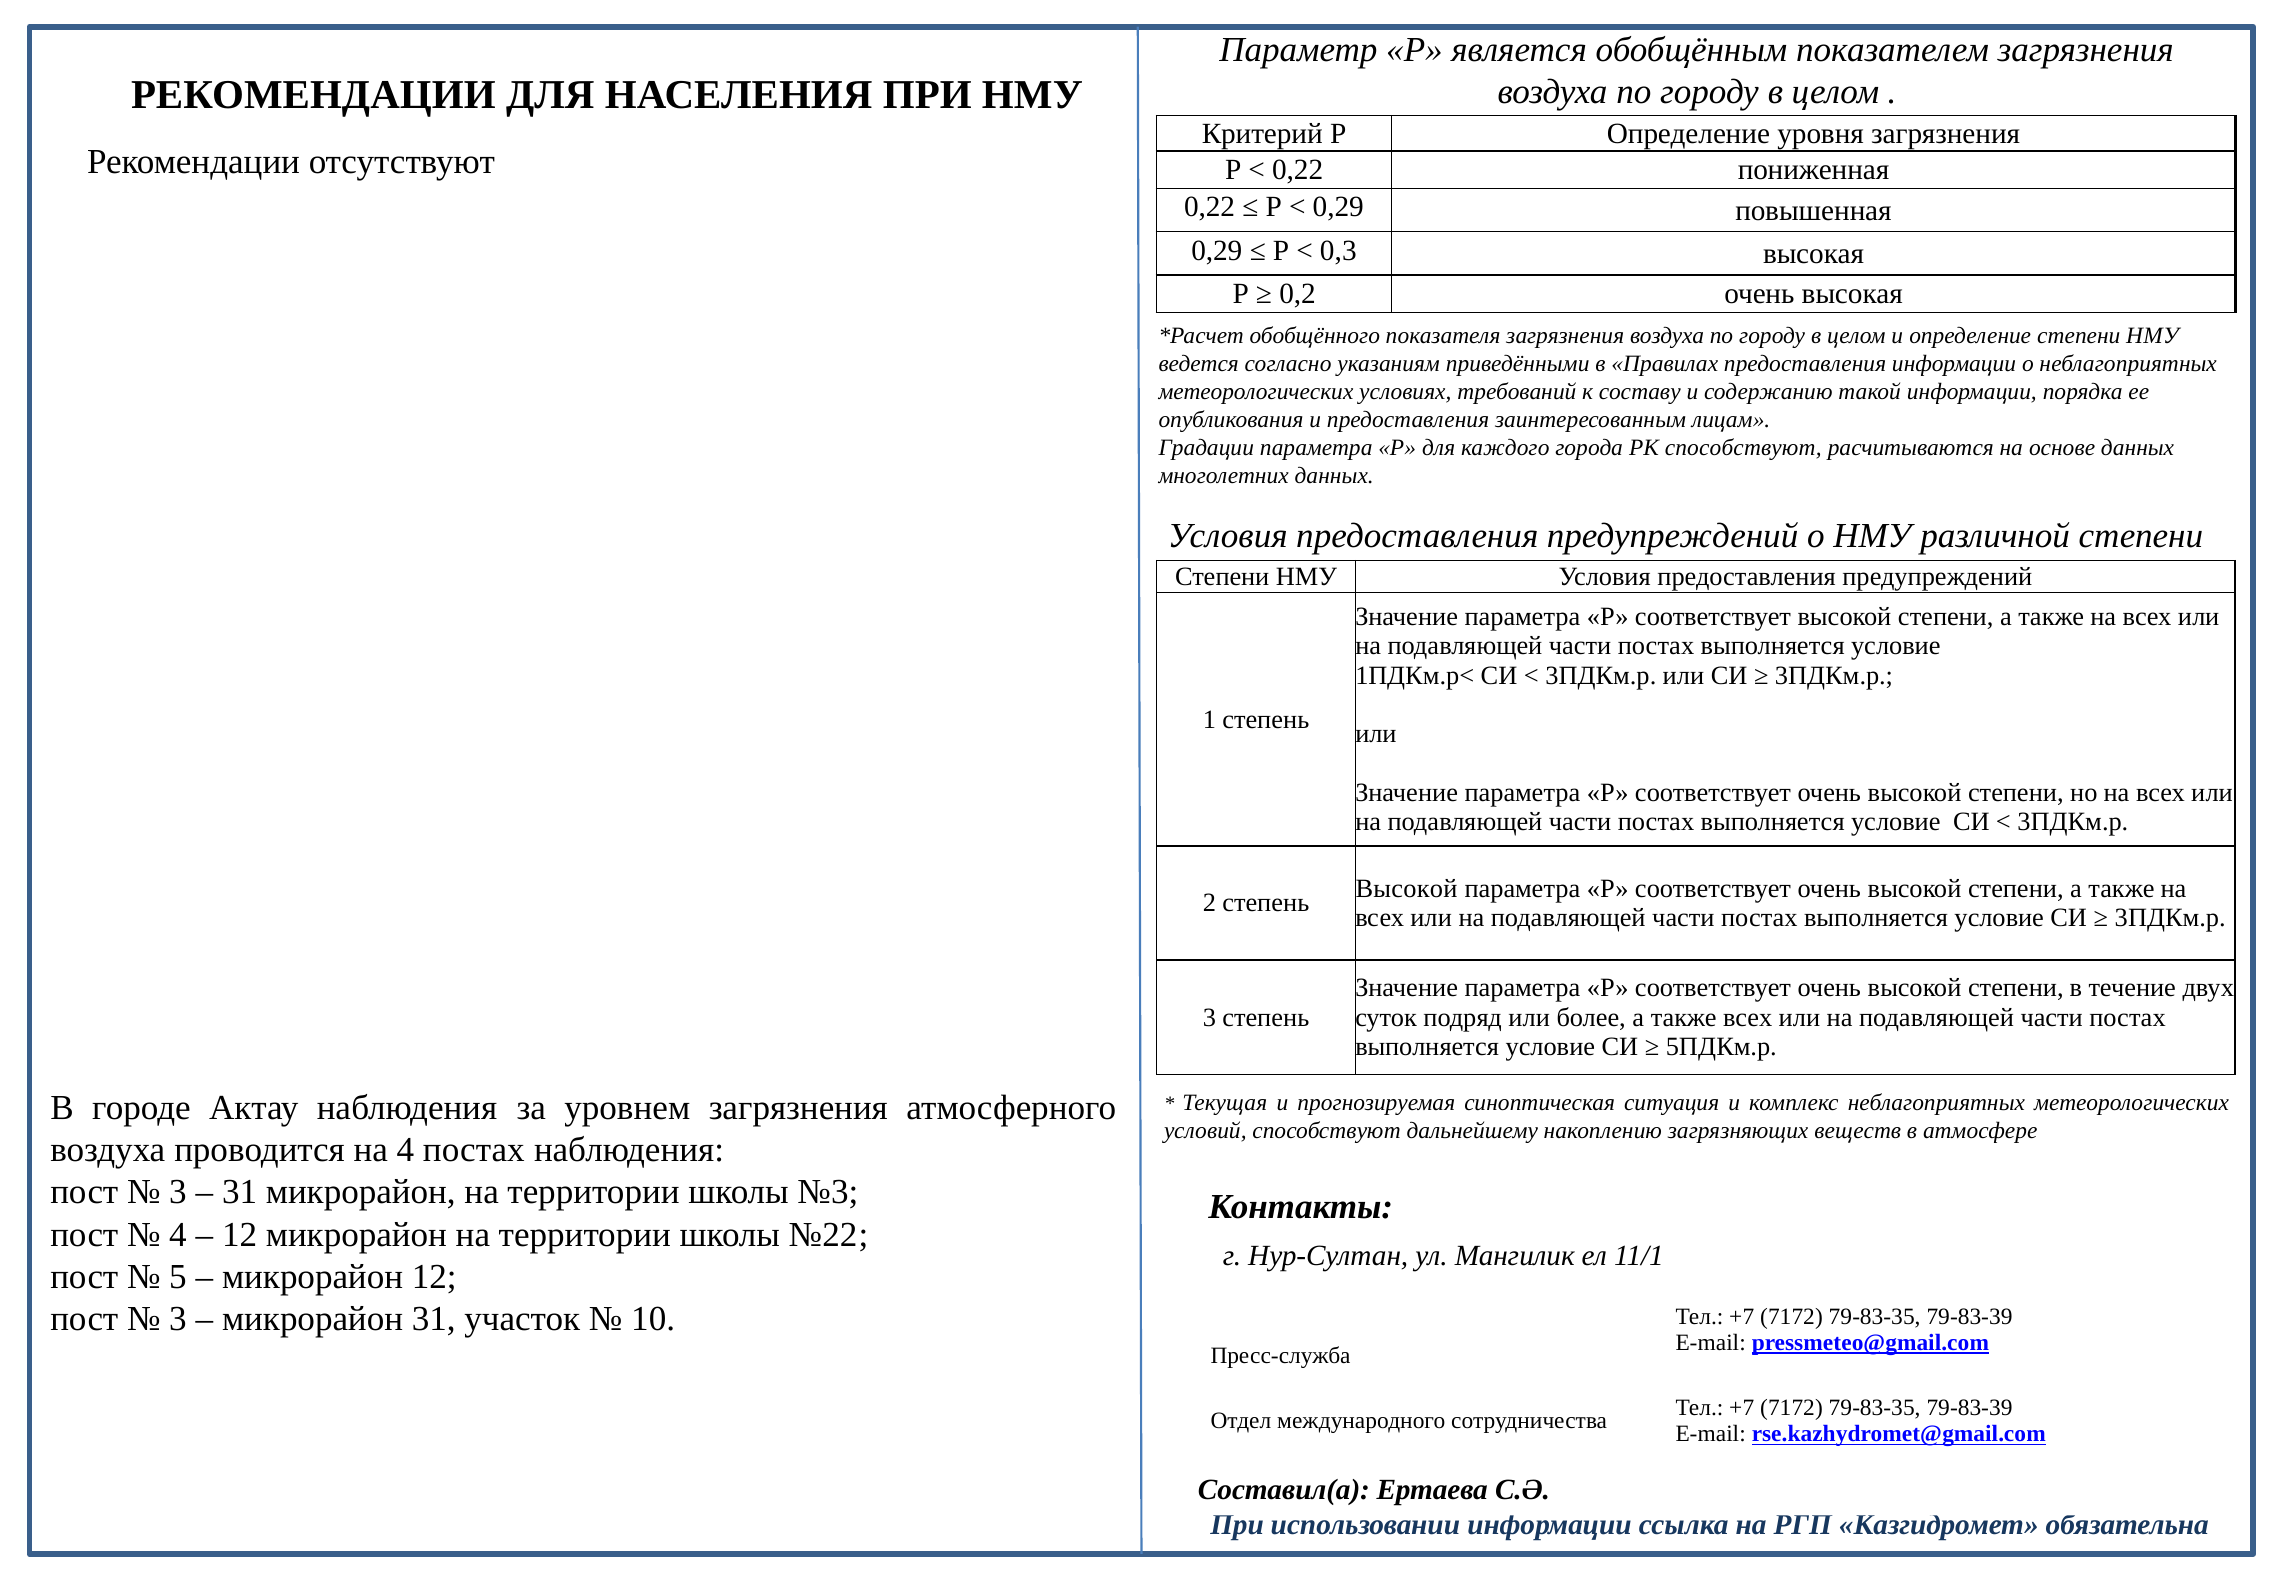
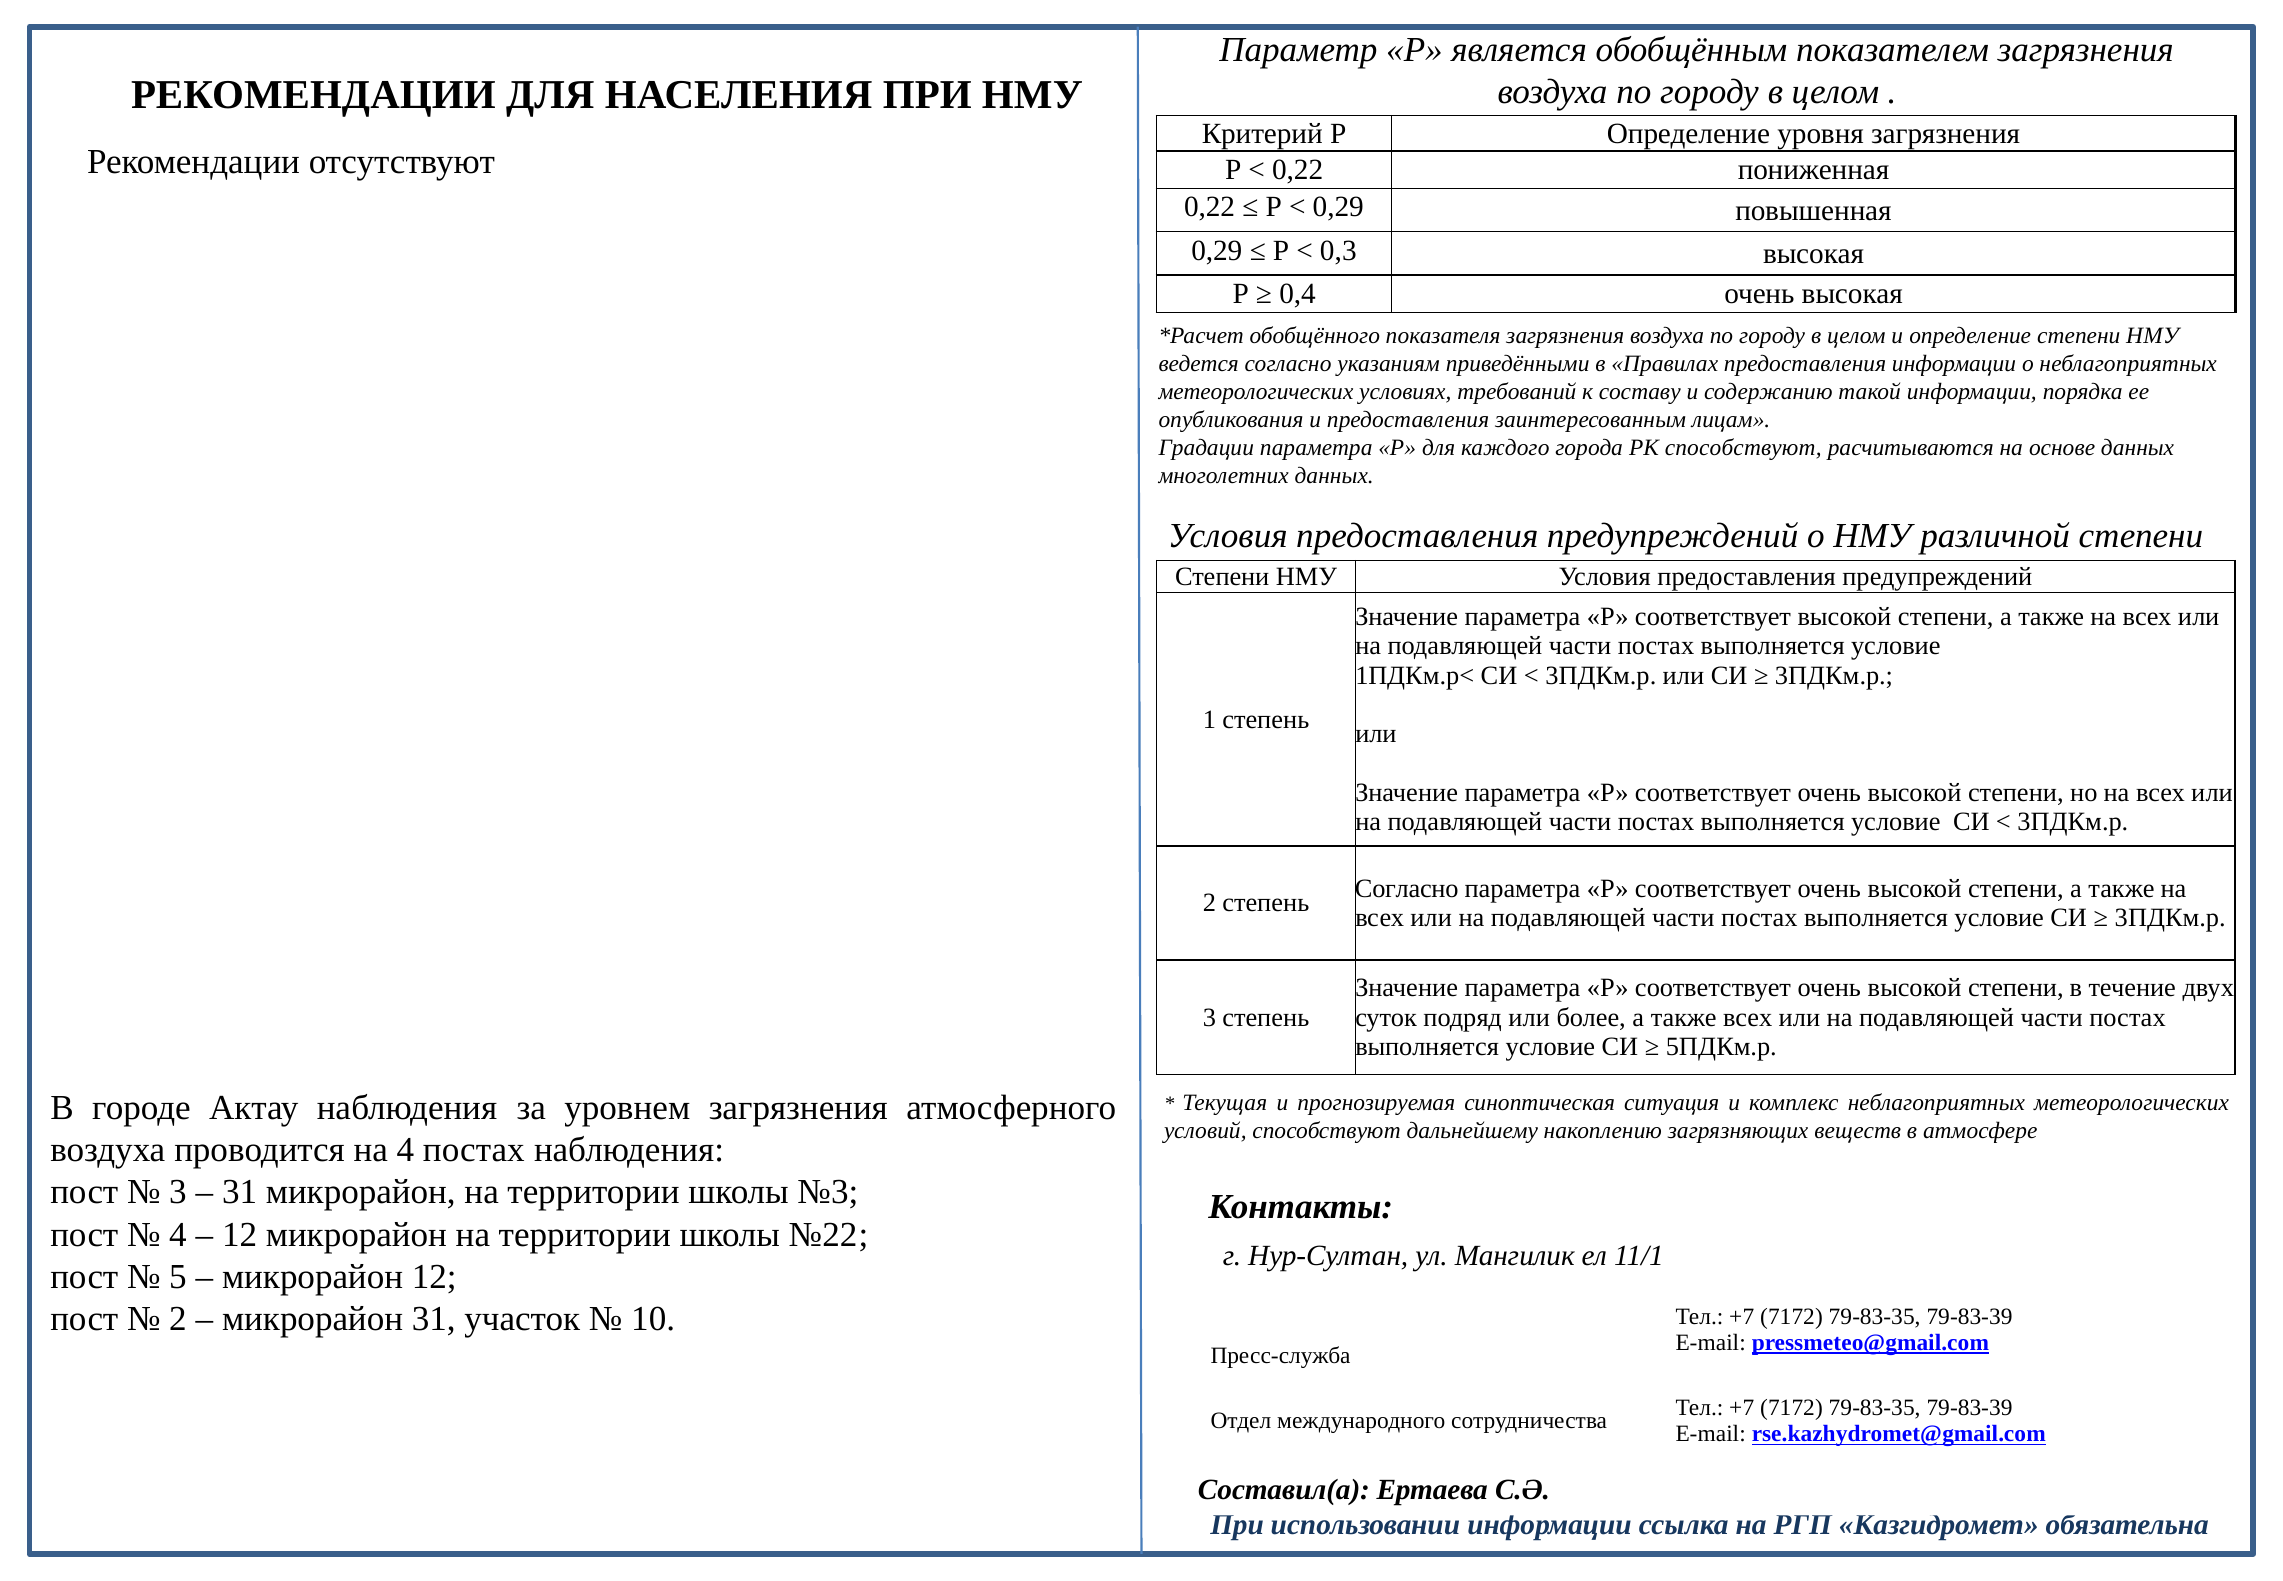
0,2: 0,2 -> 0,4
Высокой at (1406, 888): Высокой -> Согласно
3 at (178, 1318): 3 -> 2
